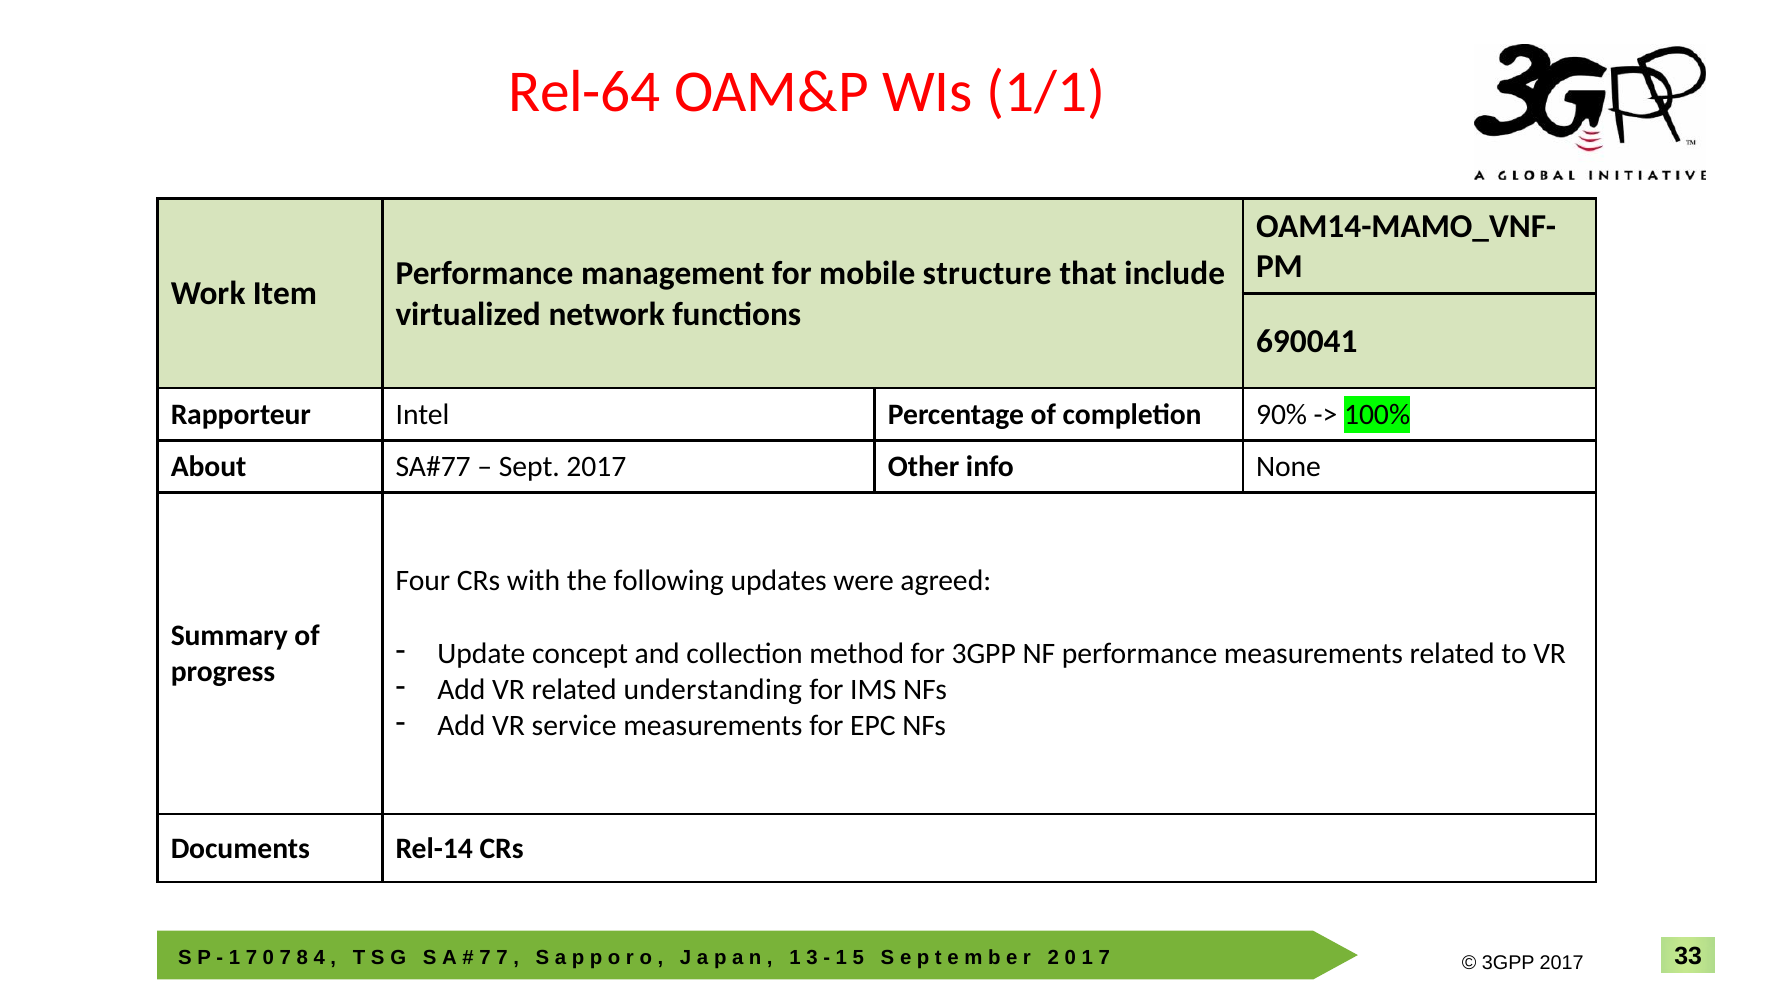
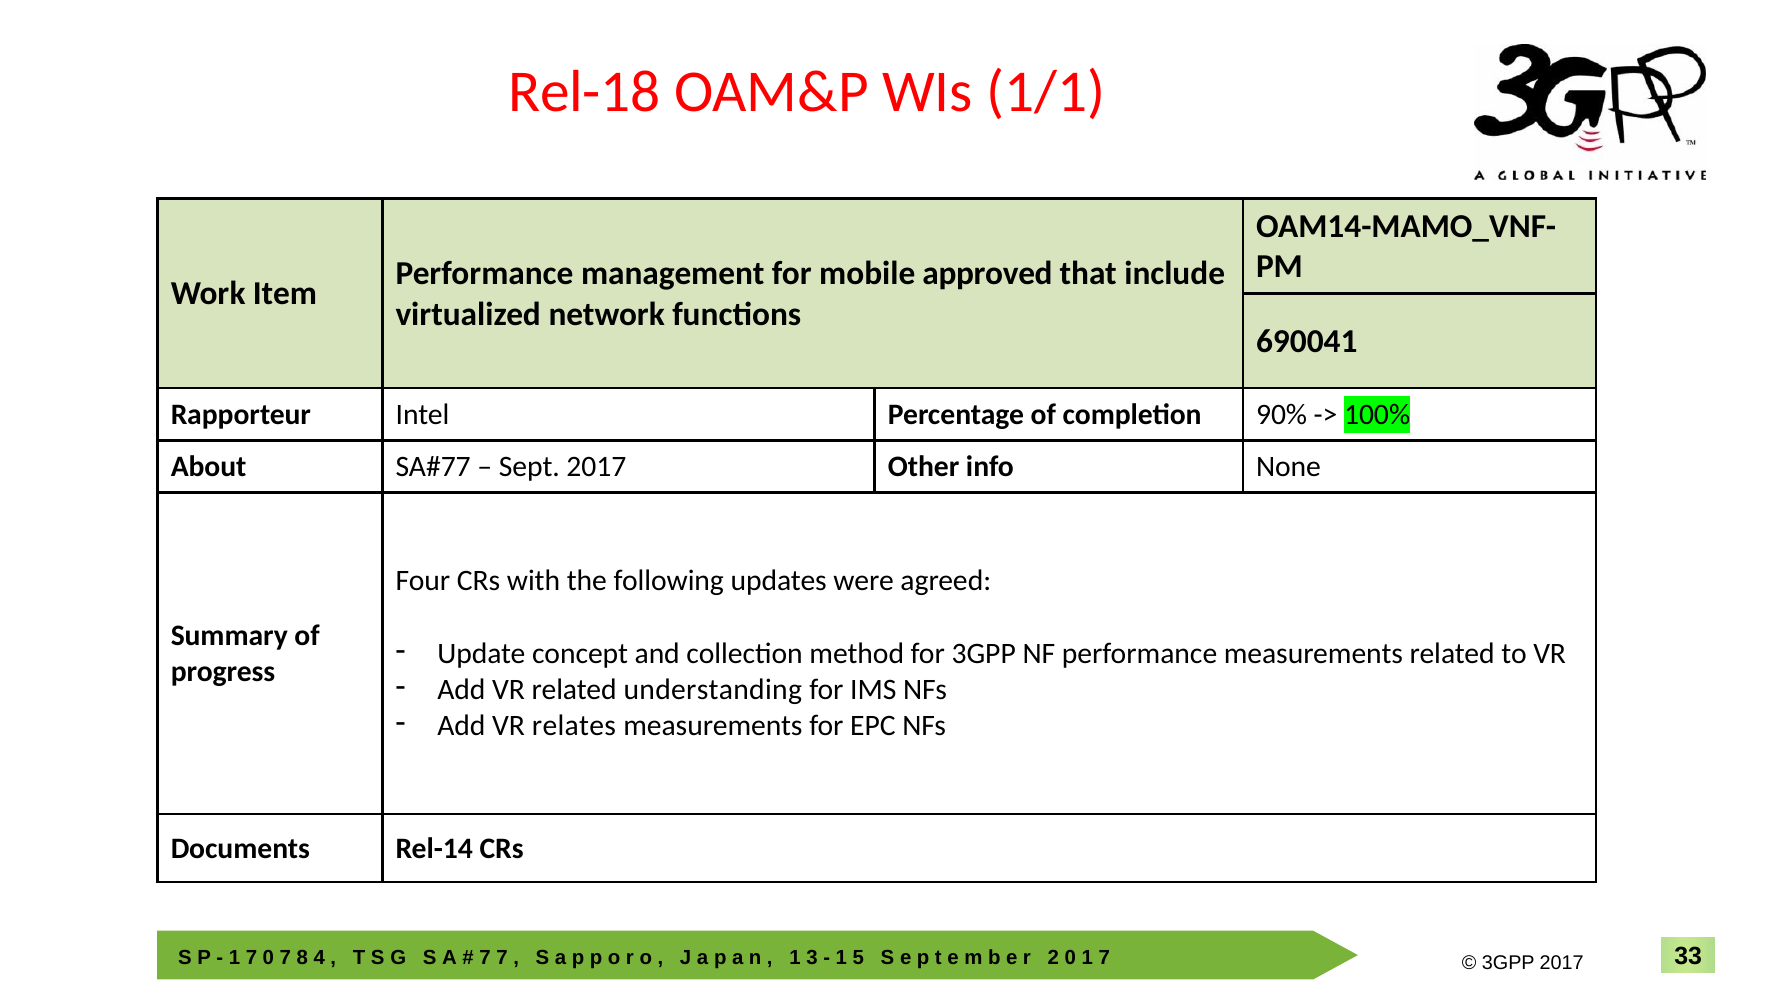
Rel-64: Rel-64 -> Rel-18
structure: structure -> approved
service: service -> relates
